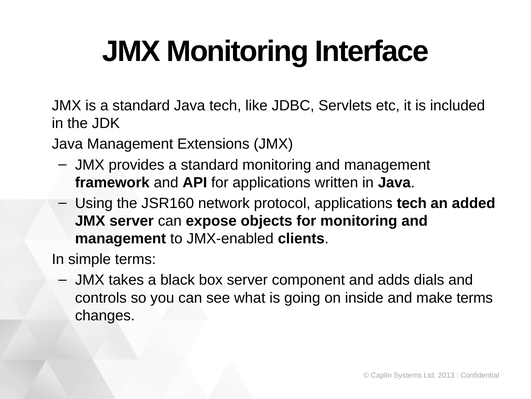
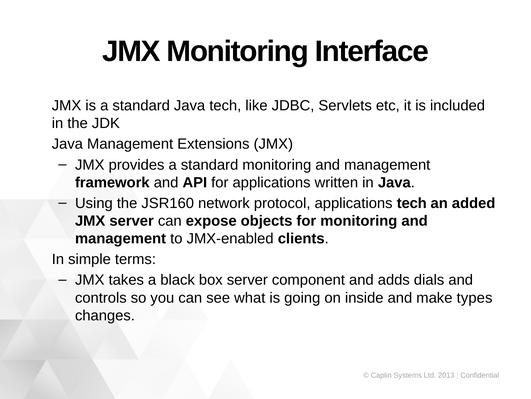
make terms: terms -> types
